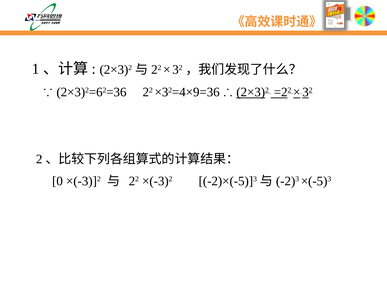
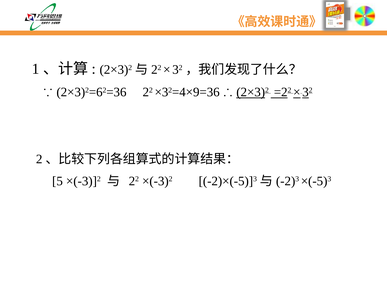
0: 0 -> 5
